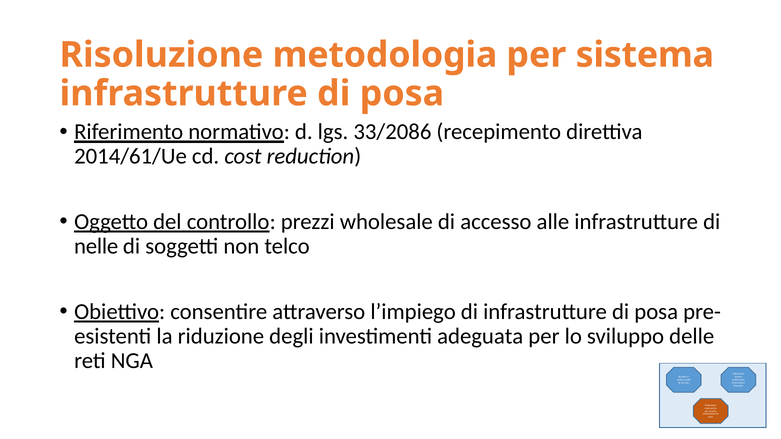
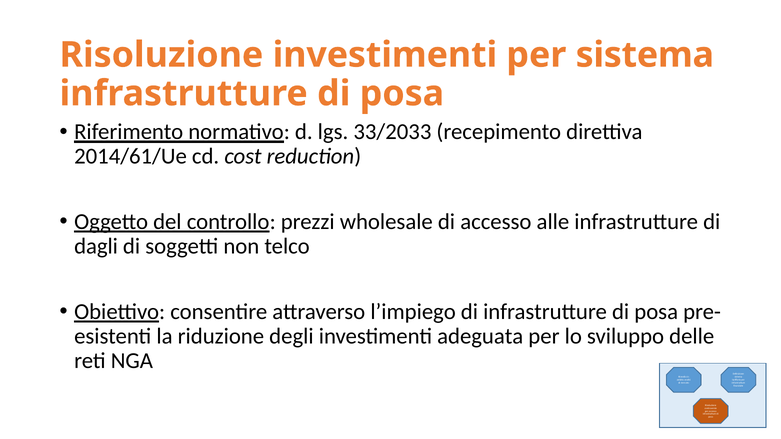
Risoluzione metodologia: metodologia -> investimenti
33/2086: 33/2086 -> 33/2033
nelle: nelle -> dagli
